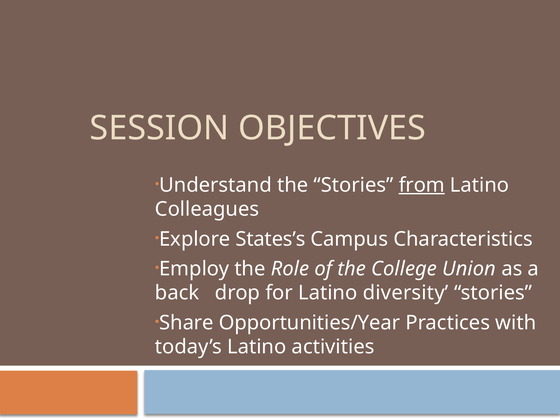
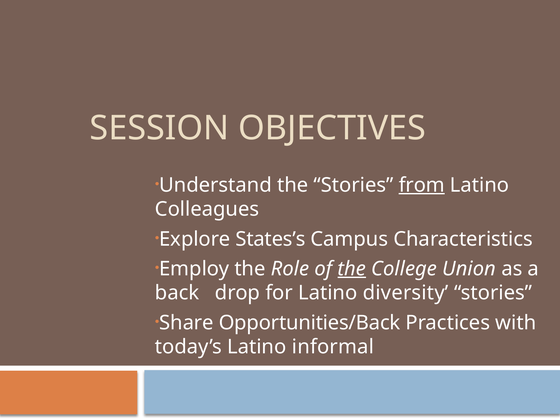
the at (352, 269) underline: none -> present
Opportunities/Year: Opportunities/Year -> Opportunities/Back
activities: activities -> informal
